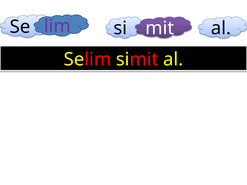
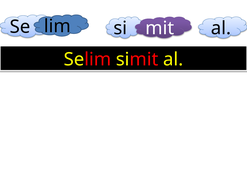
lim colour: purple -> black
